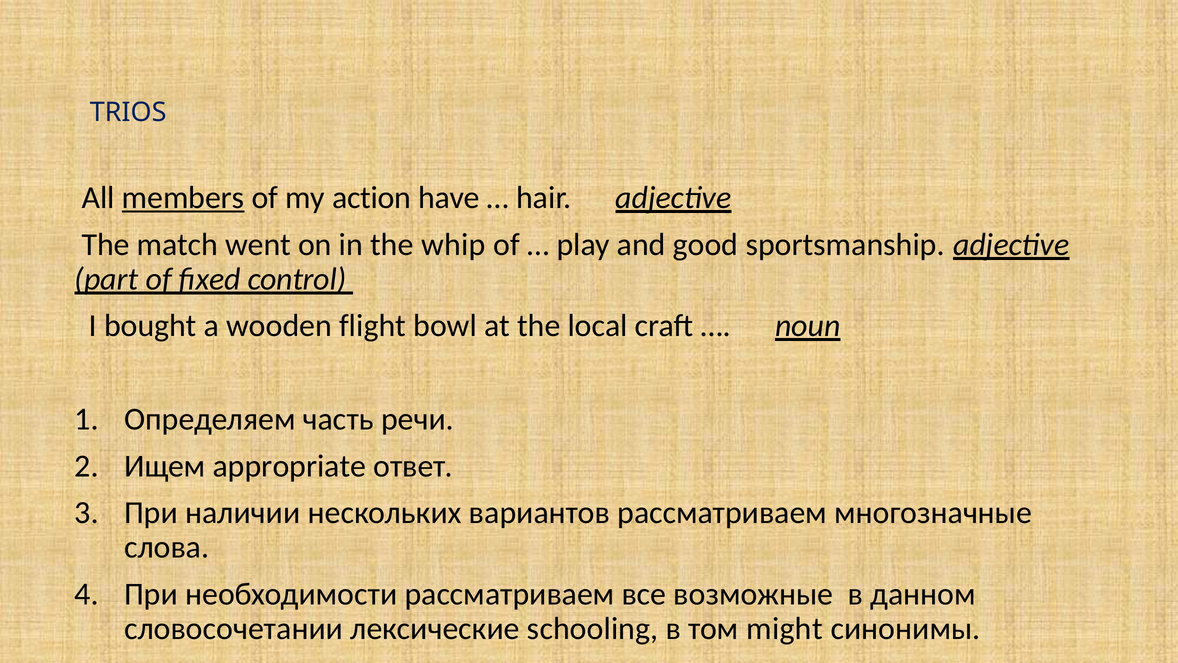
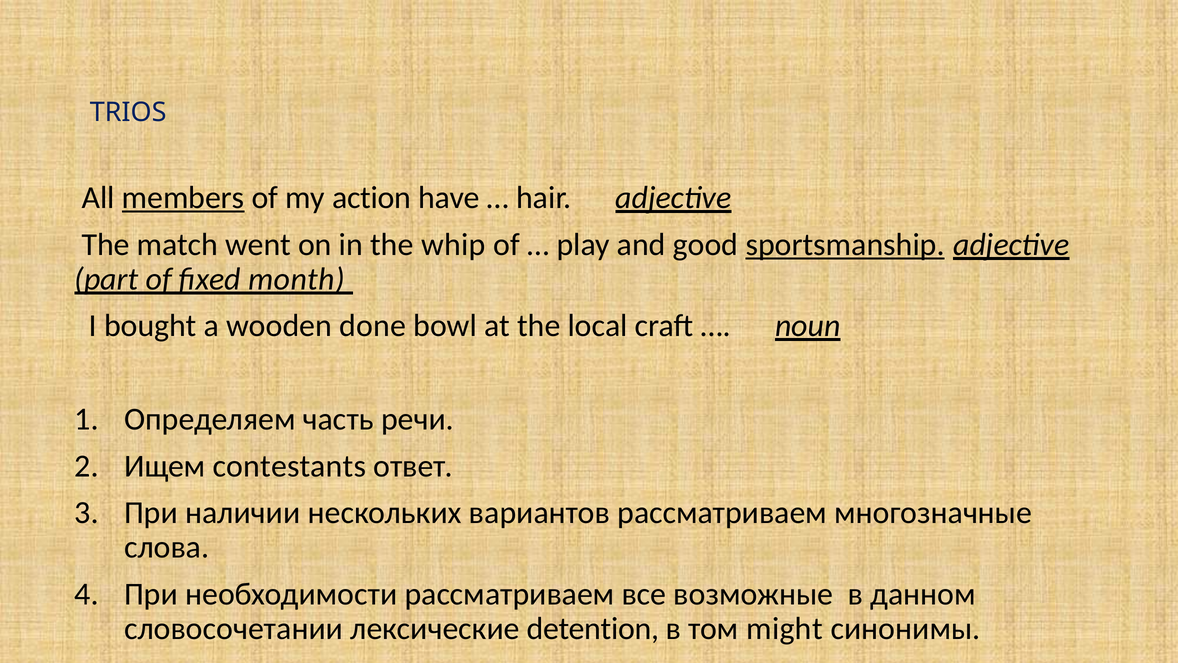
sportsmanship underline: none -> present
control: control -> month
flight: flight -> done
appropriate: appropriate -> contestants
schooling: schooling -> detention
